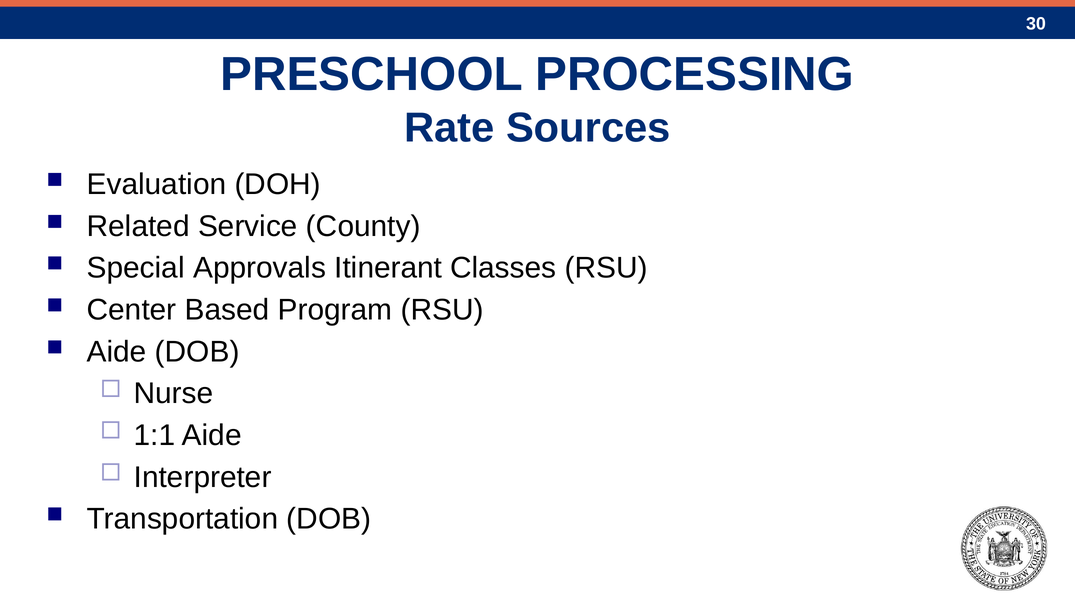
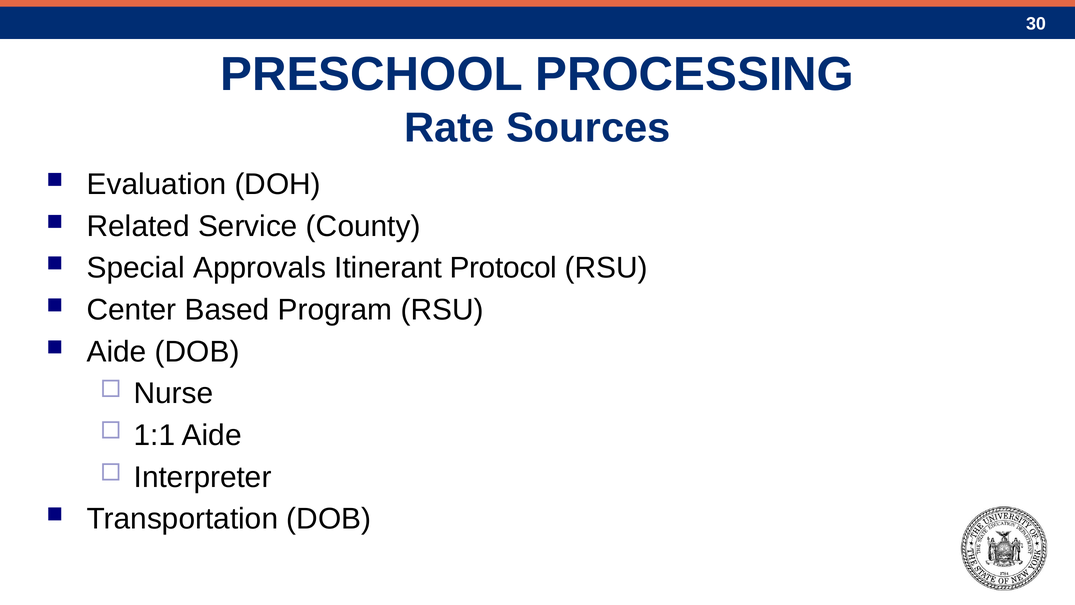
Classes: Classes -> Protocol
